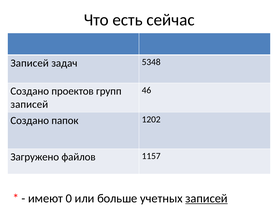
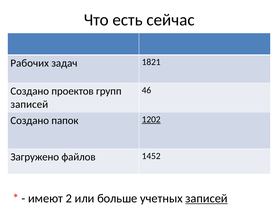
Записей at (30, 63): Записей -> Рабочих
5348: 5348 -> 1821
1202 underline: none -> present
1157: 1157 -> 1452
0: 0 -> 2
